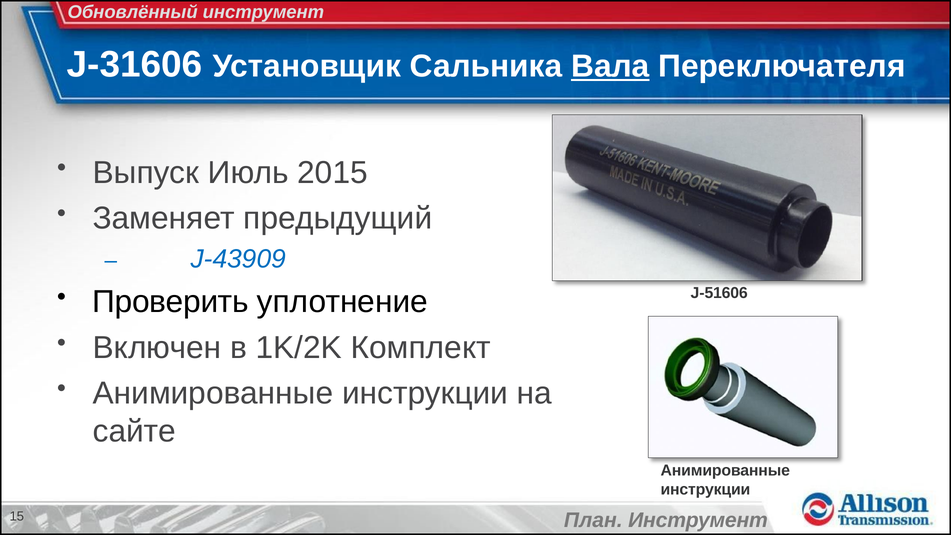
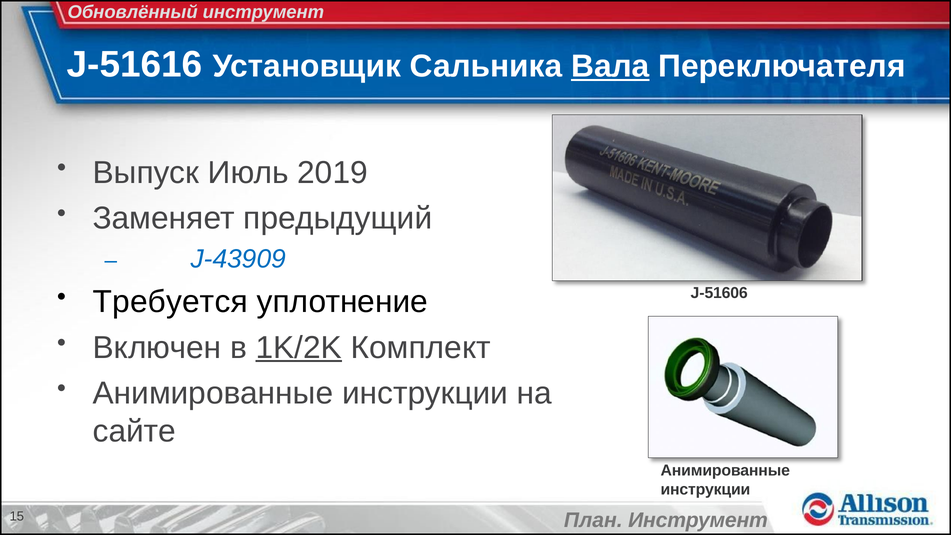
J-31606: J-31606 -> J-51616
2015: 2015 -> 2019
Проверить: Проверить -> Требуется
1K/2K underline: none -> present
